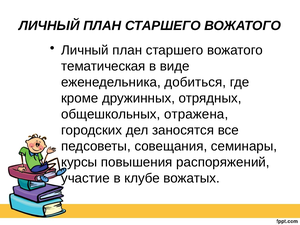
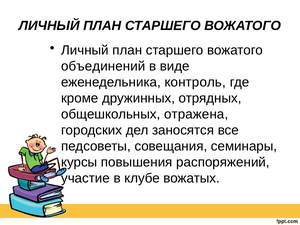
тематическая: тематическая -> объединений
добиться: добиться -> контроль
